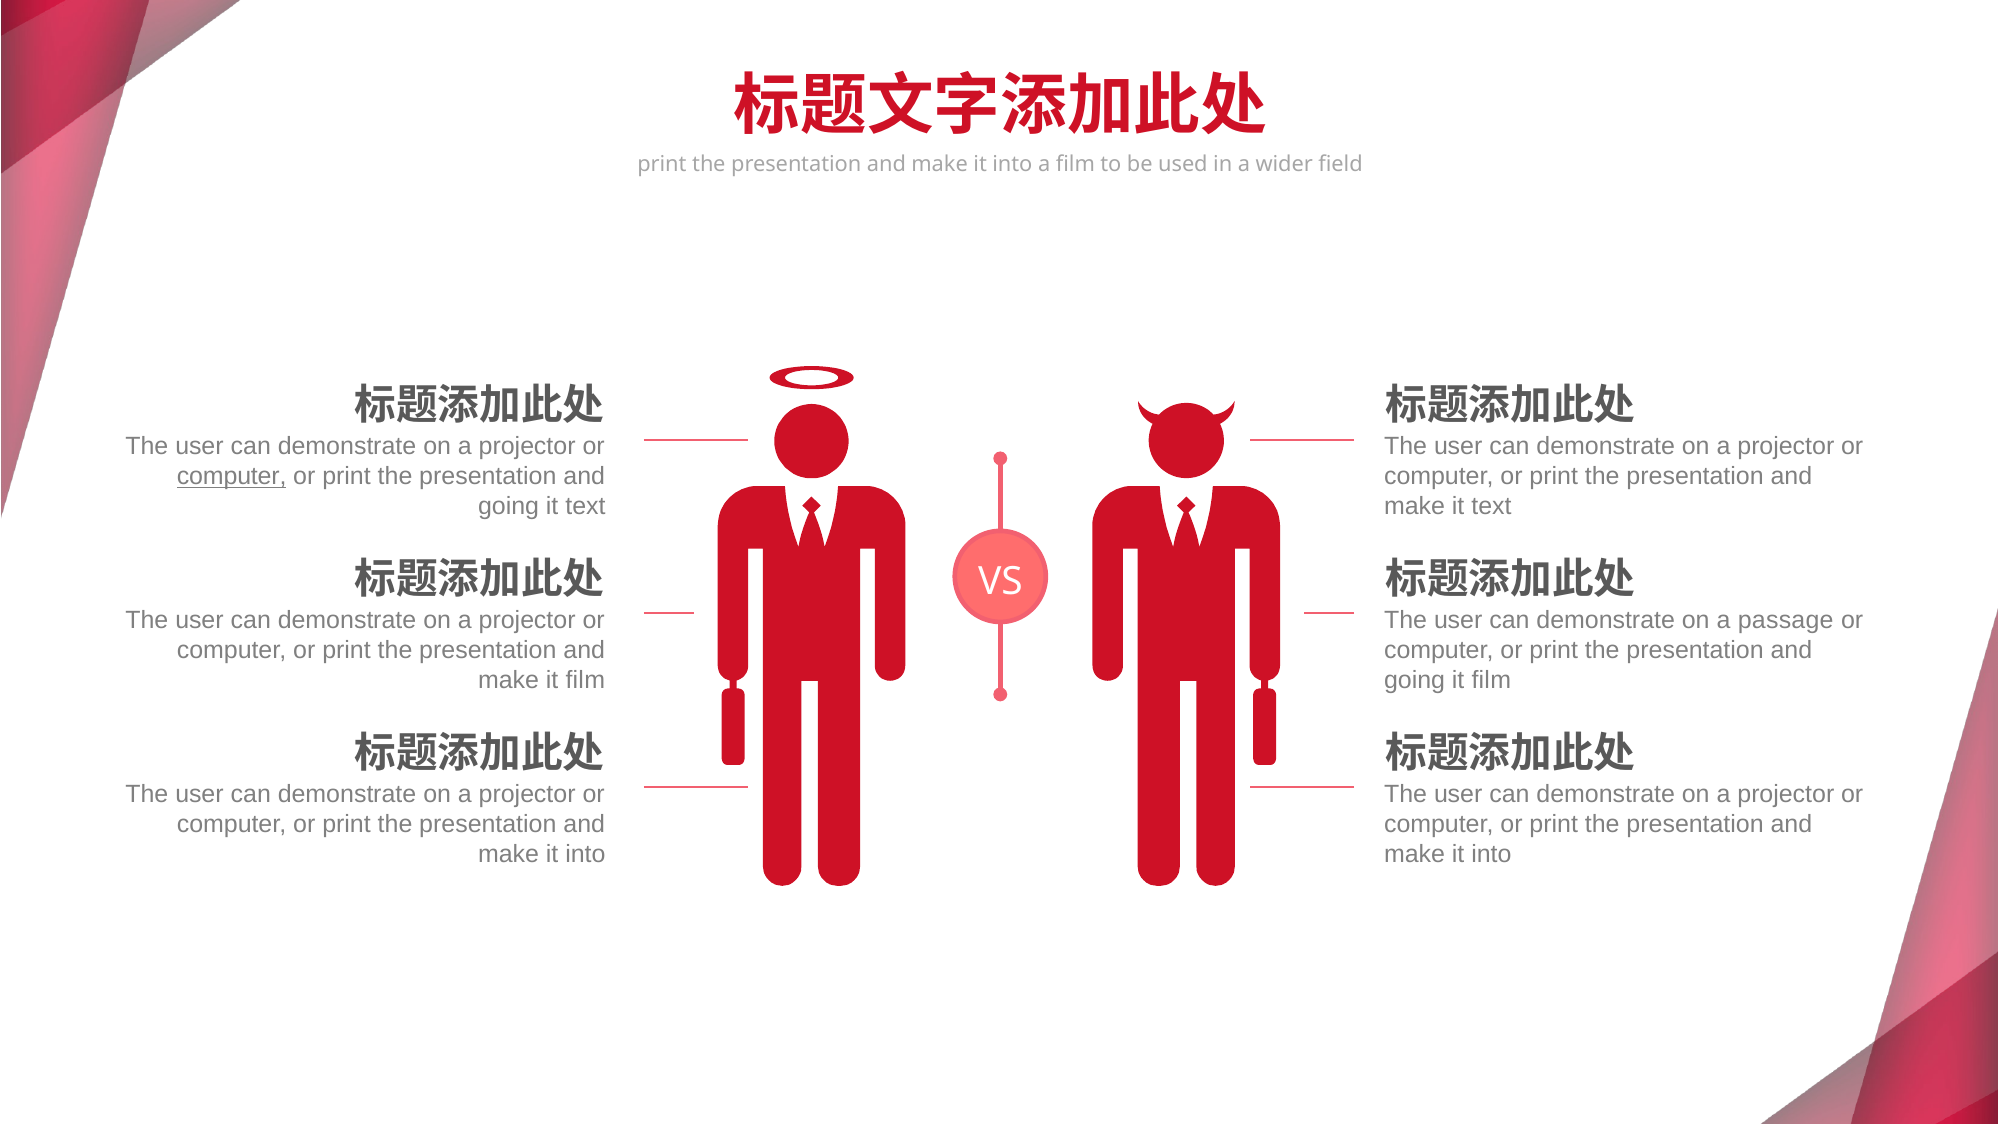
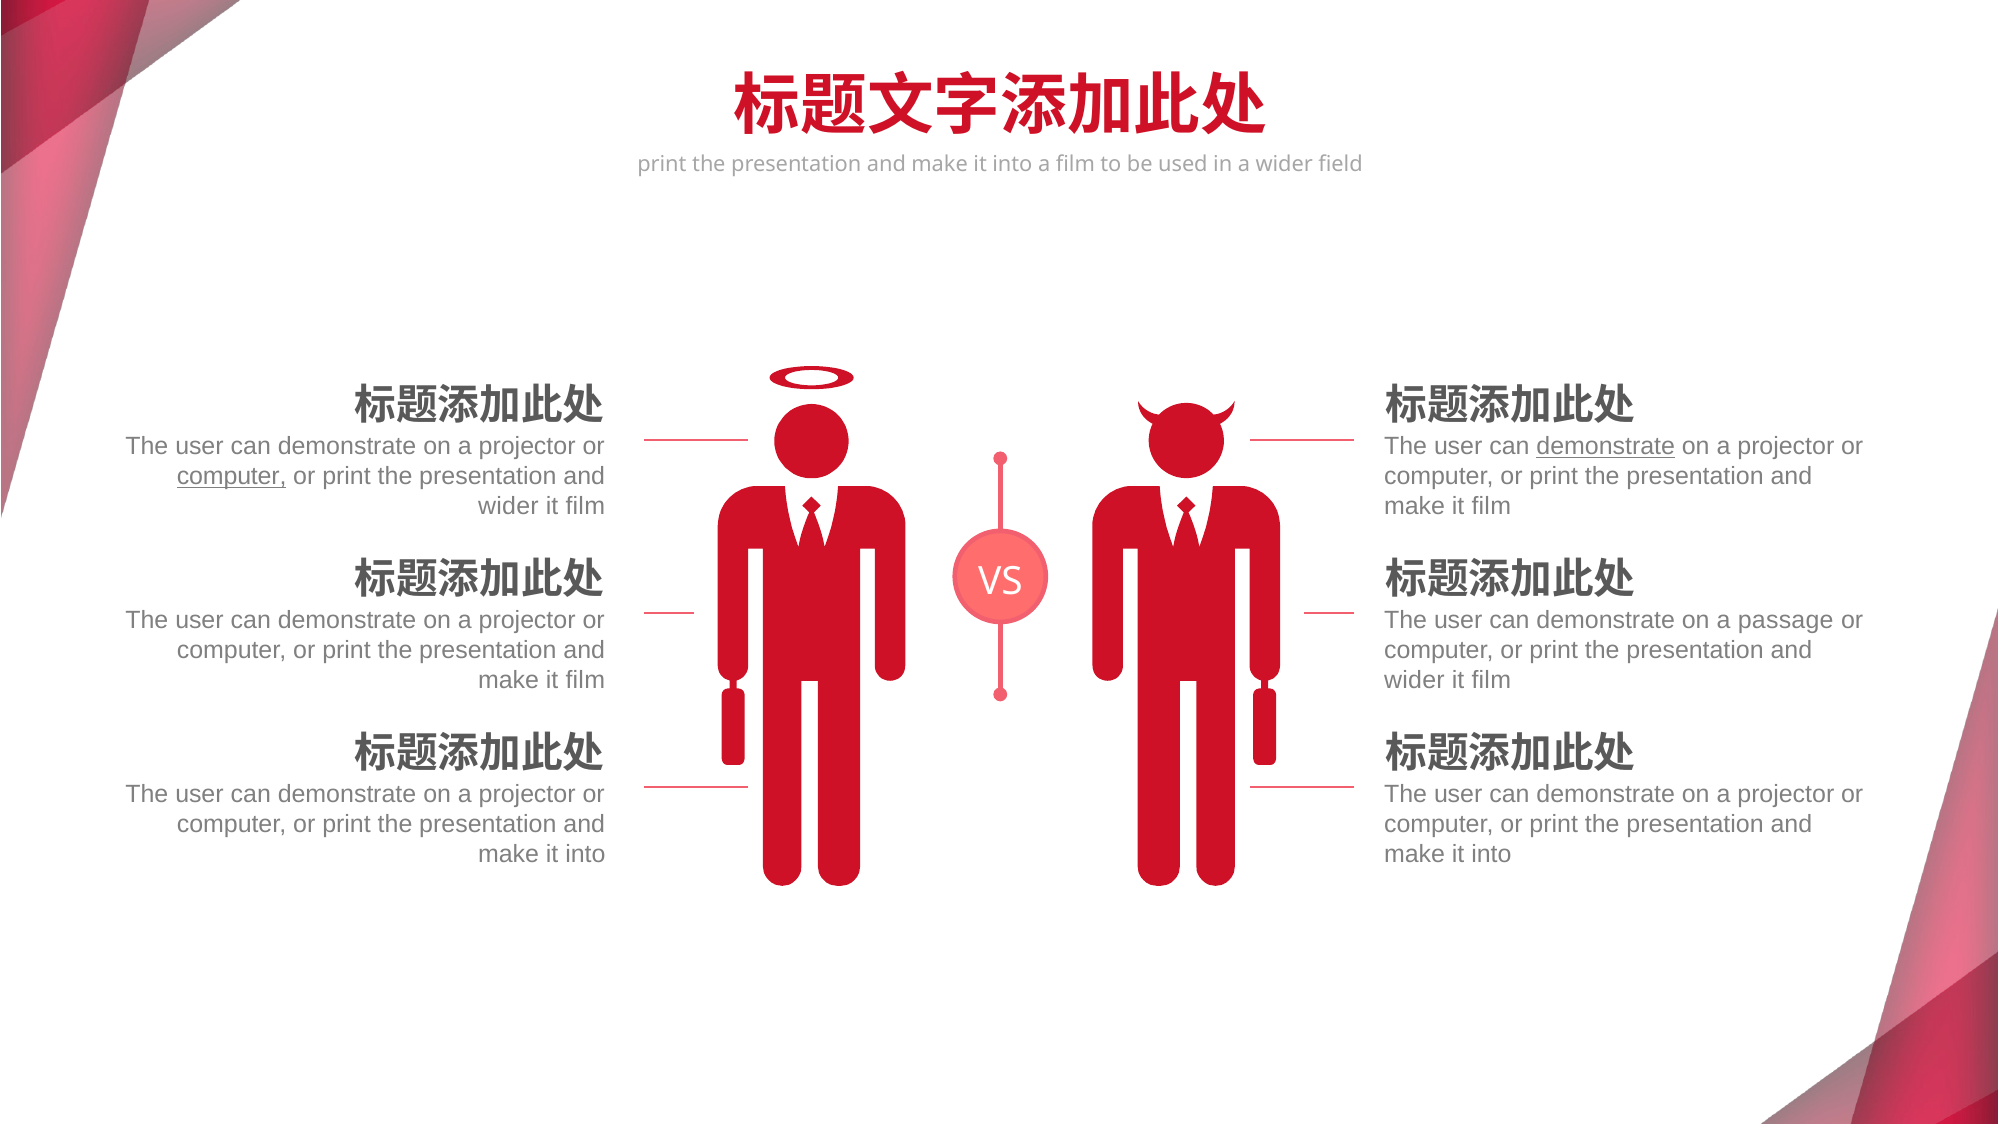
demonstrate at (1606, 447) underline: none -> present
going at (509, 507): going -> wider
text at (585, 507): text -> film
text at (1491, 507): text -> film
going at (1415, 680): going -> wider
